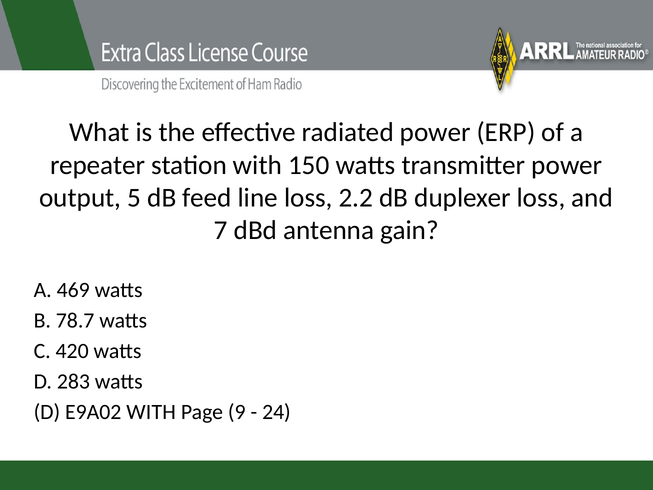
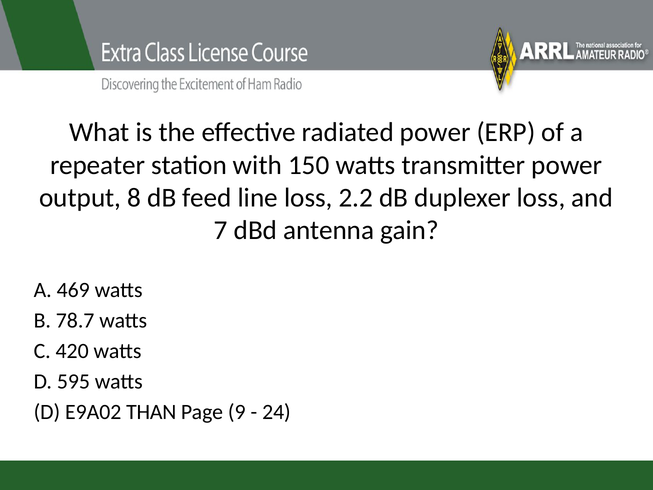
5: 5 -> 8
283: 283 -> 595
E9A02 WITH: WITH -> THAN
